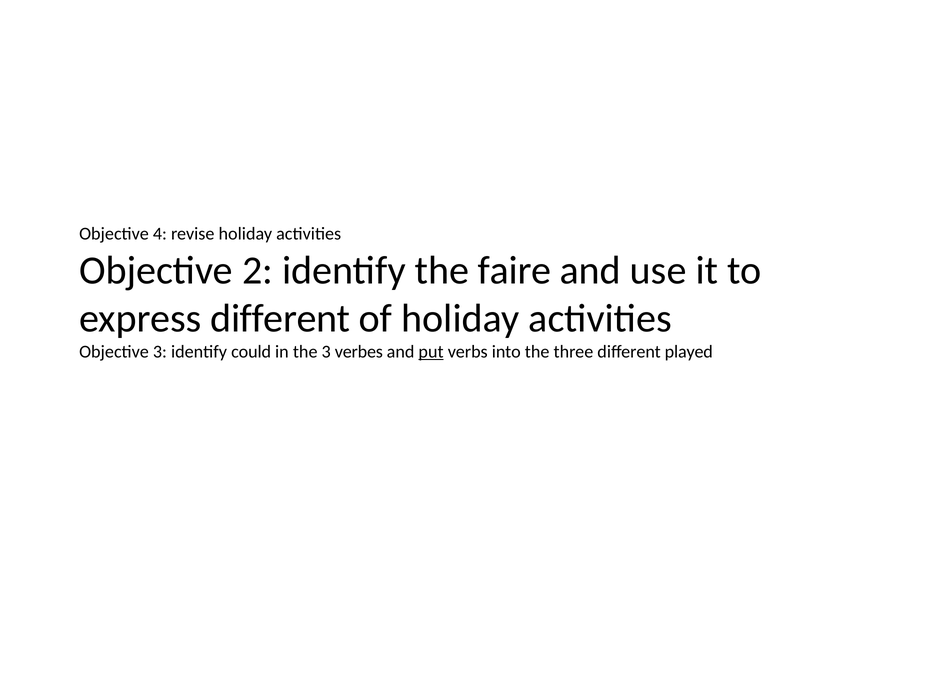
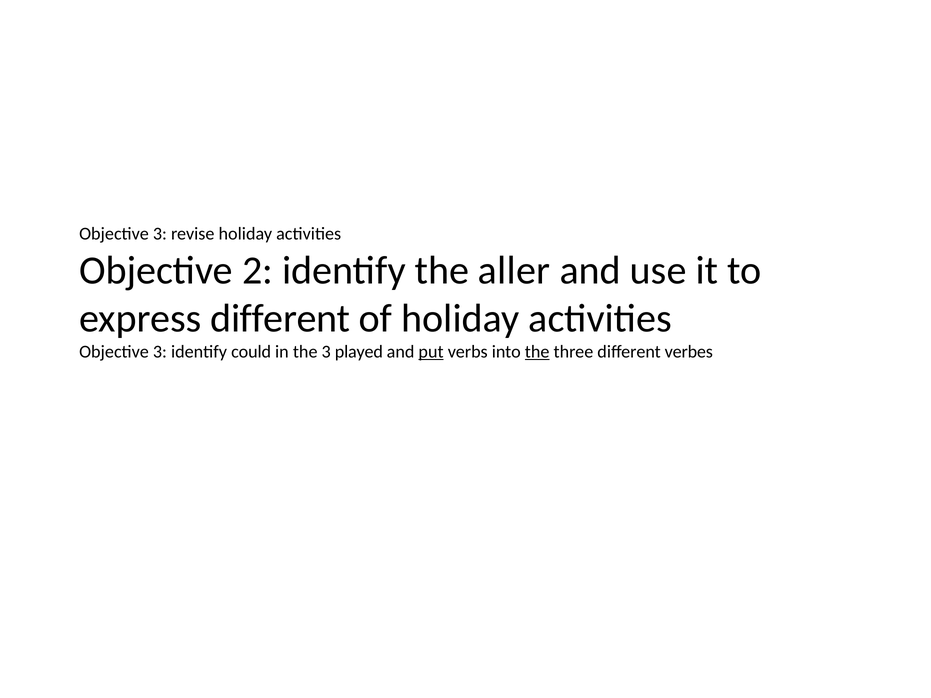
4 at (160, 234): 4 -> 3
faire: faire -> aller
verbes: verbes -> played
the at (537, 352) underline: none -> present
played: played -> verbes
